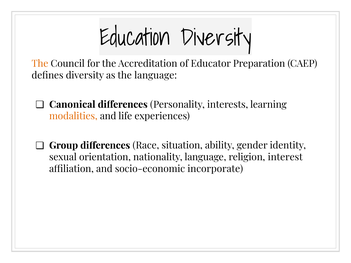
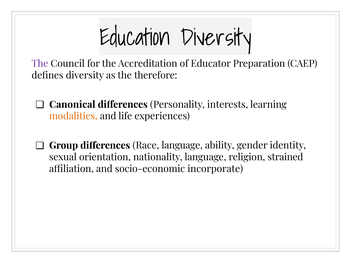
The at (40, 64) colour: orange -> purple
the language: language -> therefore
Race situation: situation -> language
interest: interest -> strained
